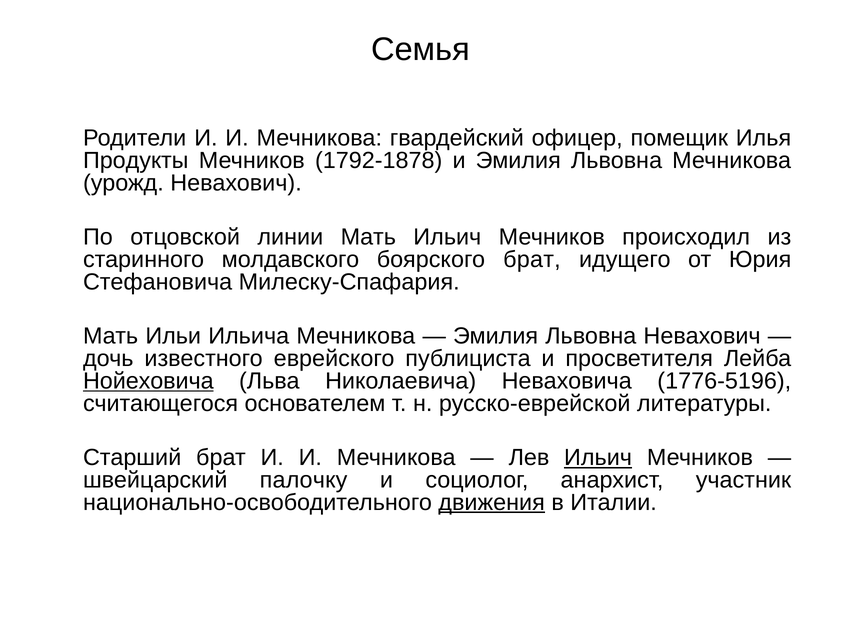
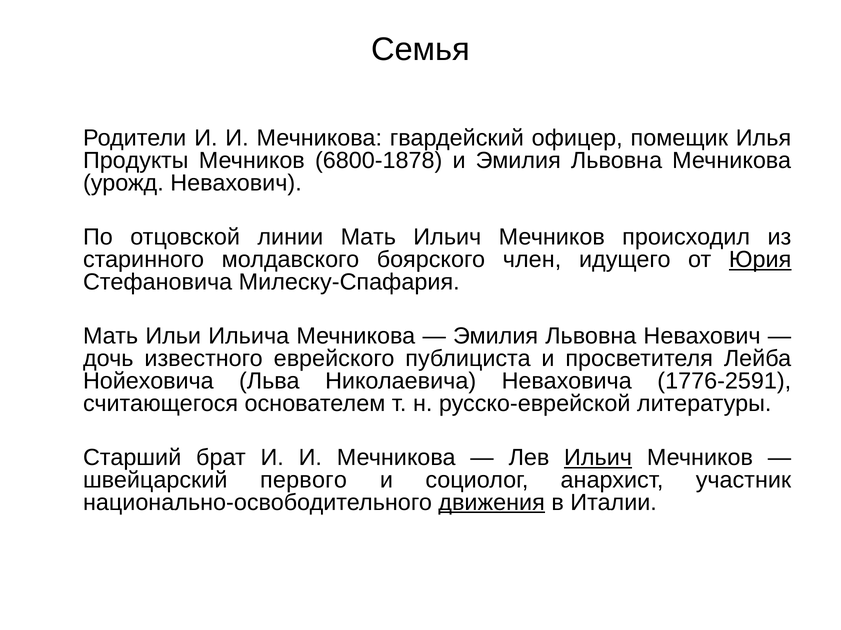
1792-1878: 1792-1878 -> 6800-1878
боярского брат: брат -> член
Юрия underline: none -> present
Нойеховича underline: present -> none
1776-5196: 1776-5196 -> 1776-2591
палочку: палочку -> первого
